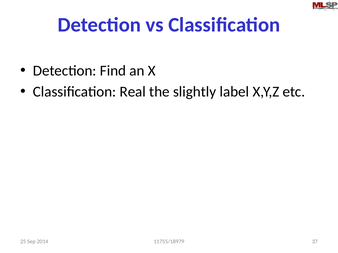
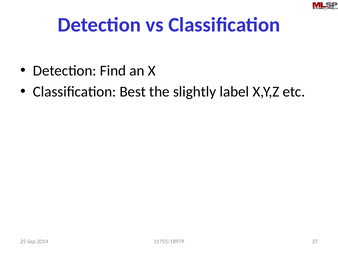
Real: Real -> Best
